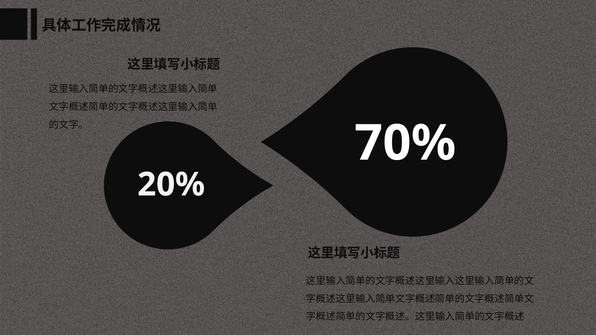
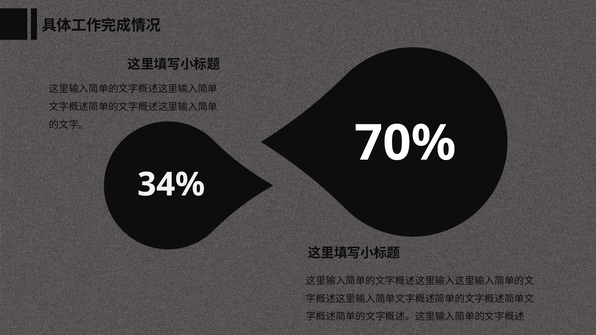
20%: 20% -> 34%
